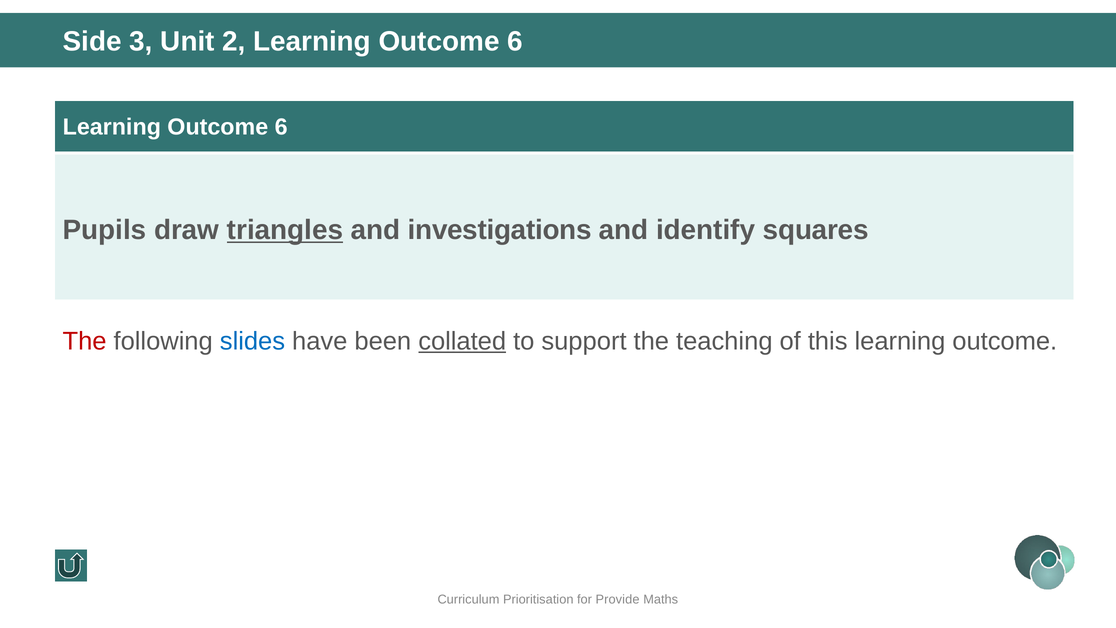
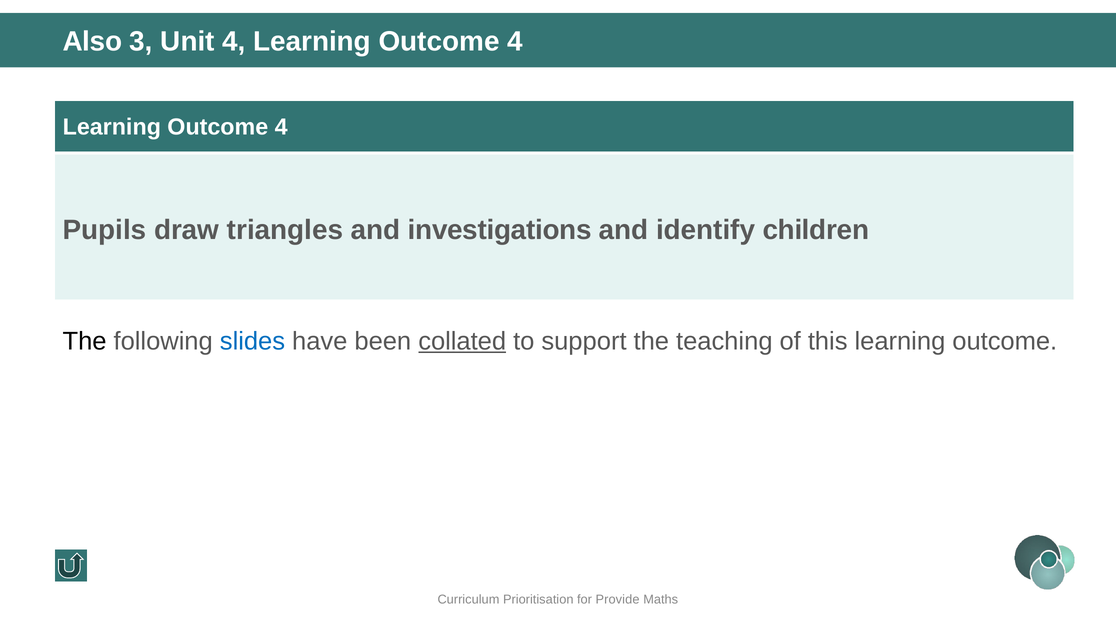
Side: Side -> Also
Unit 2: 2 -> 4
6 at (515, 42): 6 -> 4
6 at (281, 127): 6 -> 4
triangles underline: present -> none
squares: squares -> children
The at (85, 341) colour: red -> black
